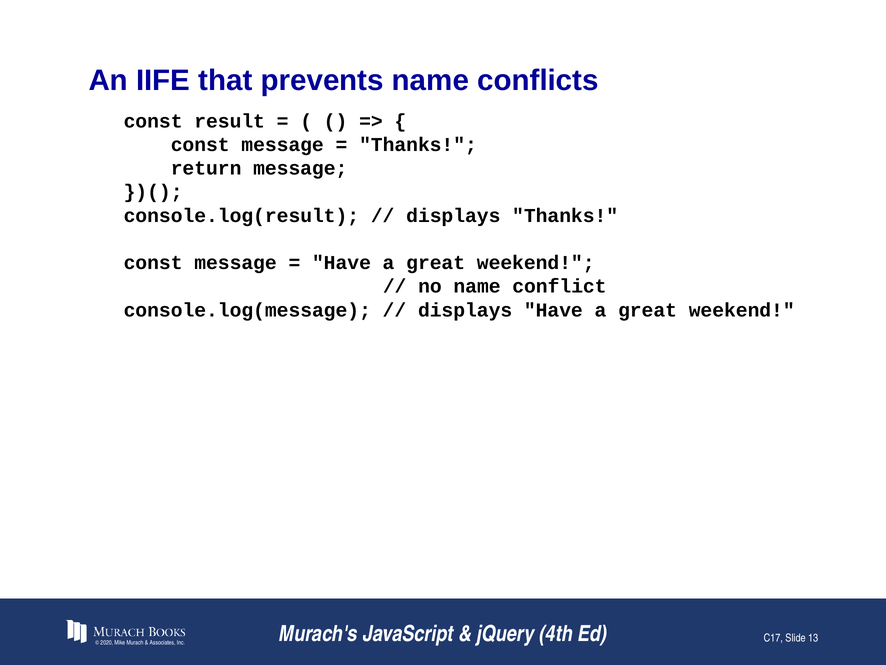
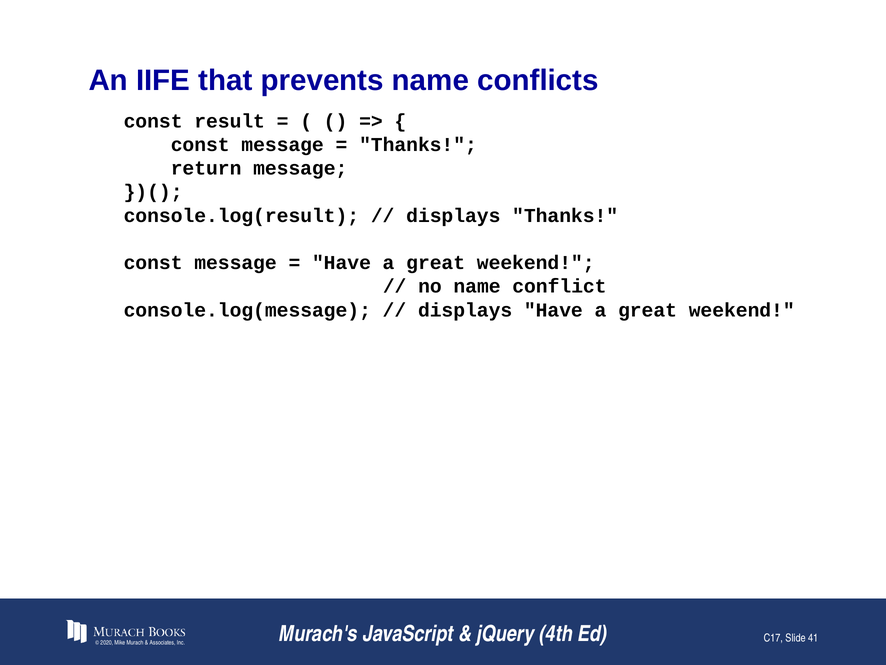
13: 13 -> 41
